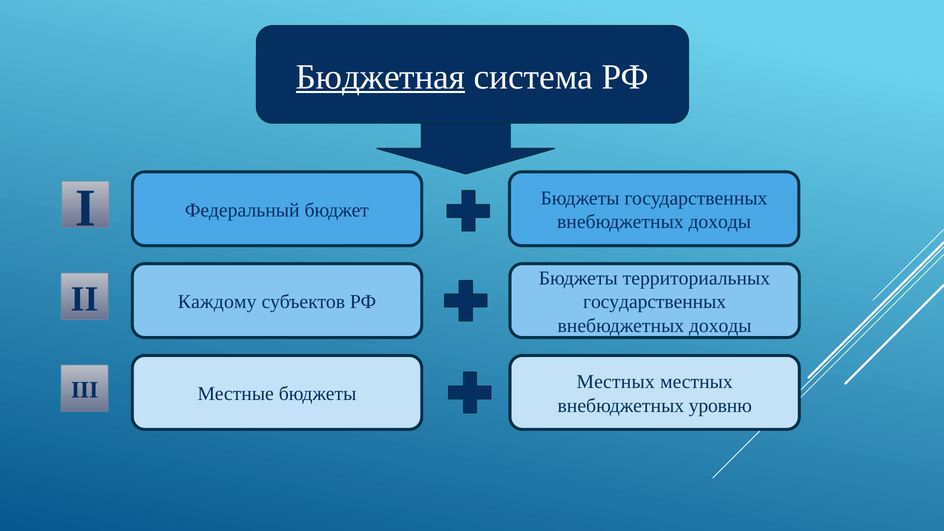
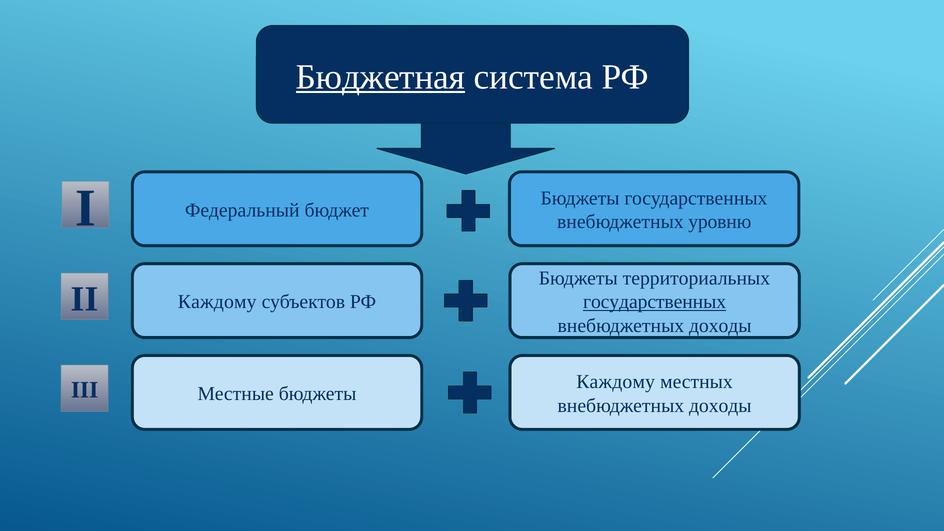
доходы at (720, 222): доходы -> уровню
государственных at (655, 302) underline: none -> present
Местных at (616, 382): Местных -> Каждому
уровню at (720, 406): уровню -> доходы
